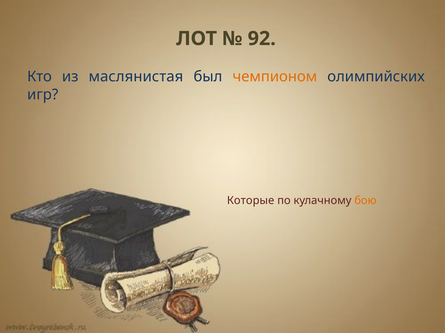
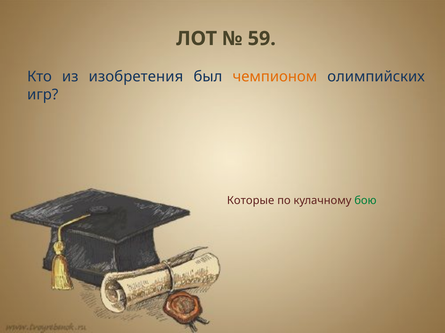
92: 92 -> 59
маслянистая: маслянистая -> изобретения
бою colour: orange -> green
